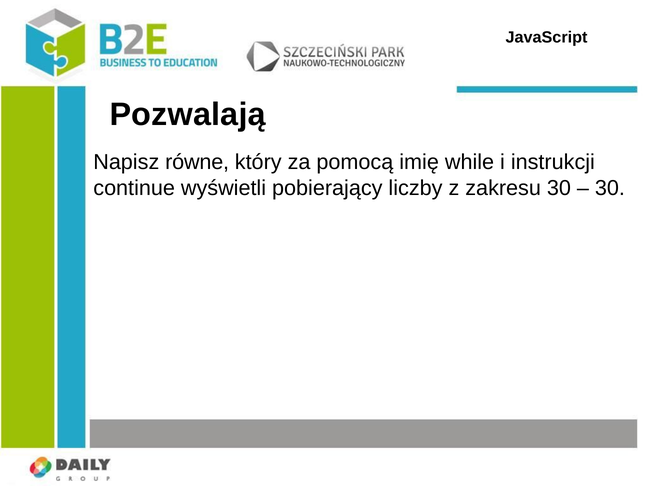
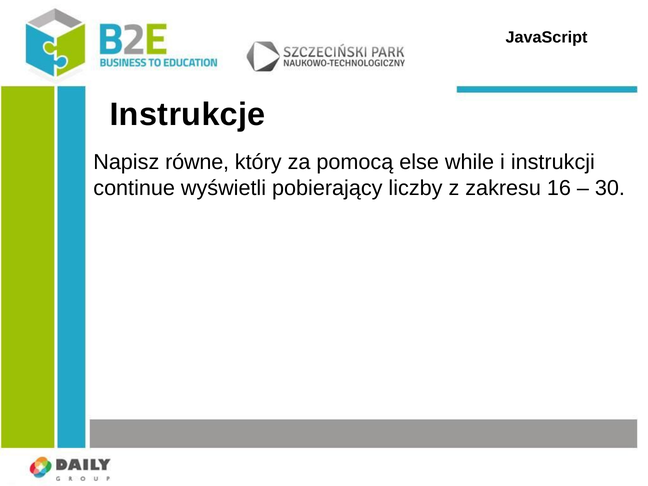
Pozwalają: Pozwalają -> Instrukcje
imię: imię -> else
zakresu 30: 30 -> 16
